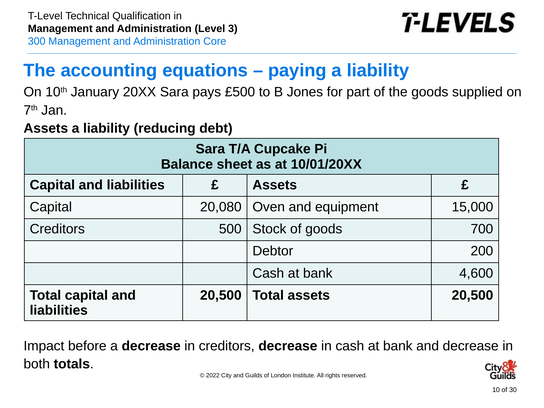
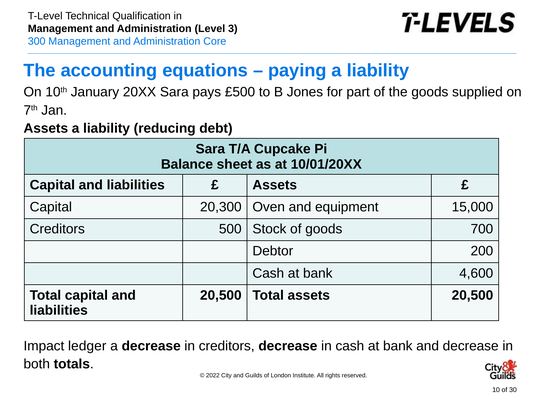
20,080: 20,080 -> 20,300
before: before -> ledger
